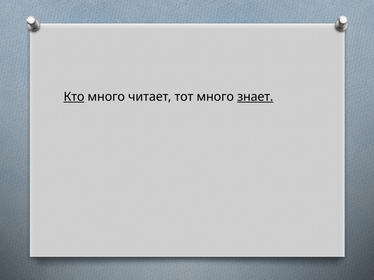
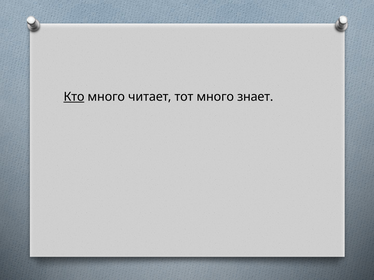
знает underline: present -> none
